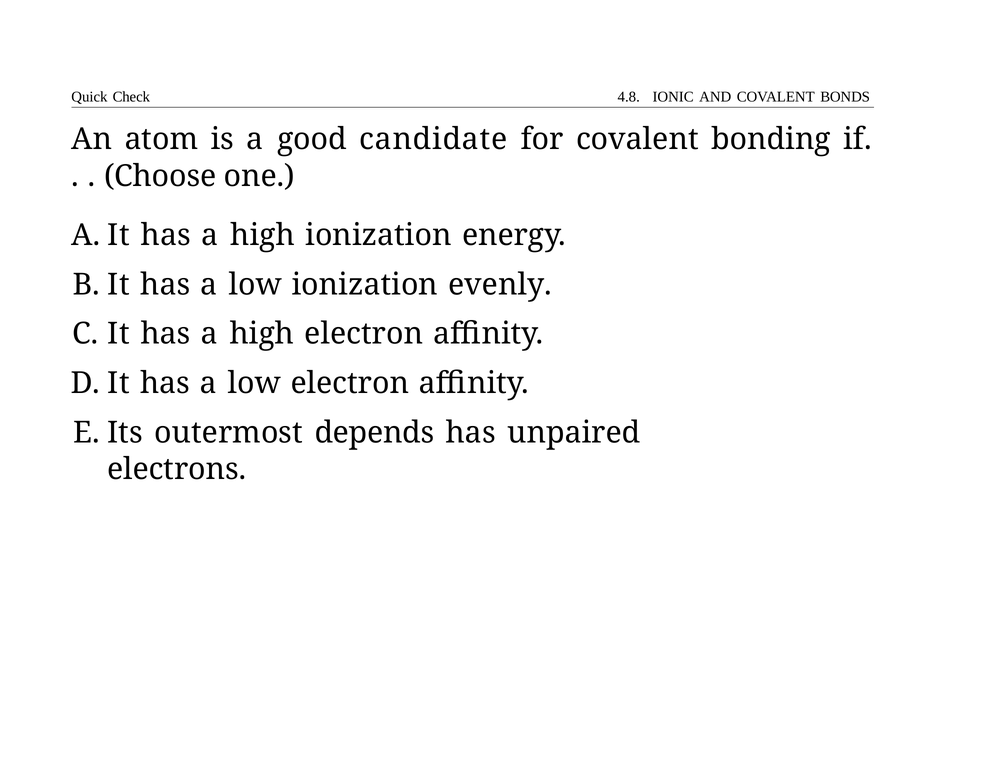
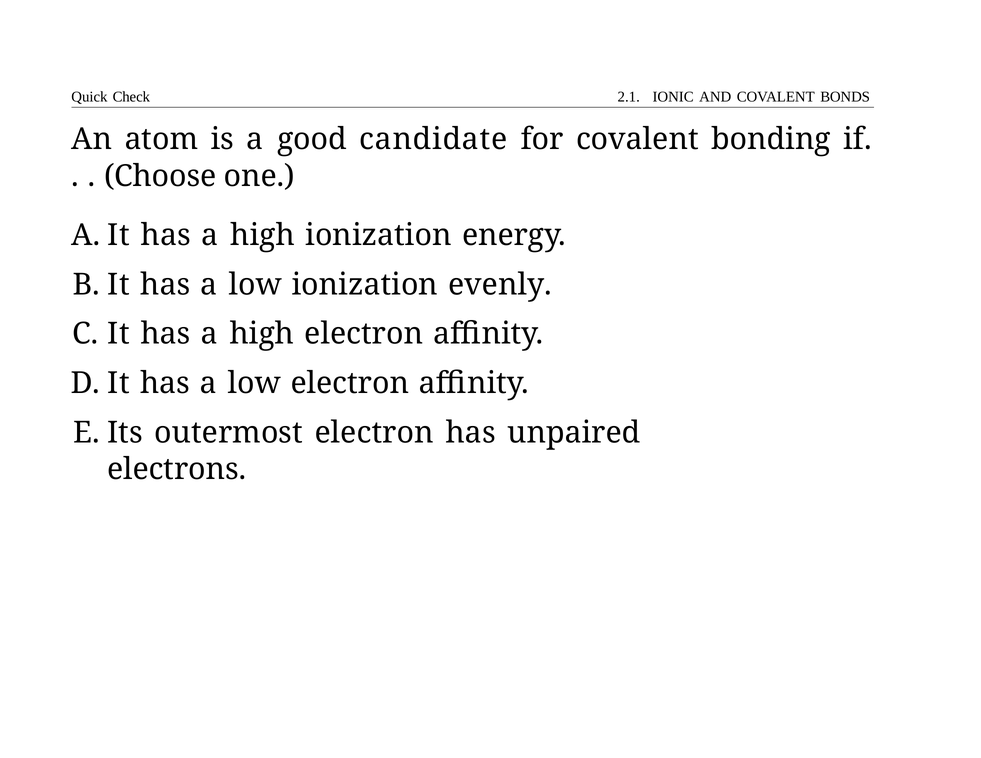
4.8: 4.8 -> 2.1
outermost depends: depends -> electron
